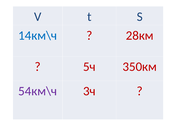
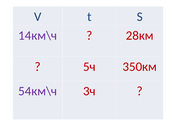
14км\ч colour: blue -> purple
